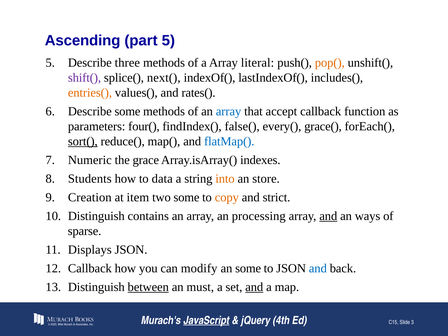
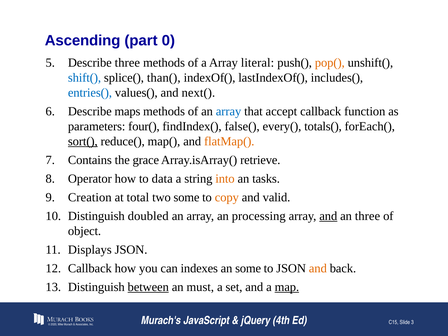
part 5: 5 -> 0
shift( colour: purple -> blue
next(: next( -> than(
entries( colour: orange -> blue
rates(: rates( -> next(
Describe some: some -> maps
grace(: grace( -> totals(
flatMap( colour: blue -> orange
Numeric: Numeric -> Contains
indexes: indexes -> retrieve
Students: Students -> Operator
store: store -> tasks
item: item -> total
strict: strict -> valid
contains: contains -> doubled
an ways: ways -> three
sparse: sparse -> object
modify: modify -> indexes
and at (318, 268) colour: blue -> orange
and at (254, 287) underline: present -> none
map underline: none -> present
JavaScript underline: present -> none
